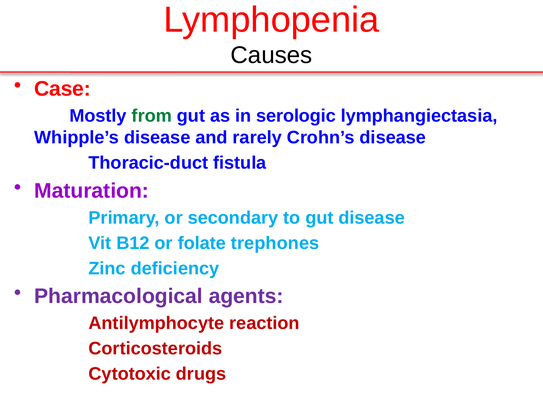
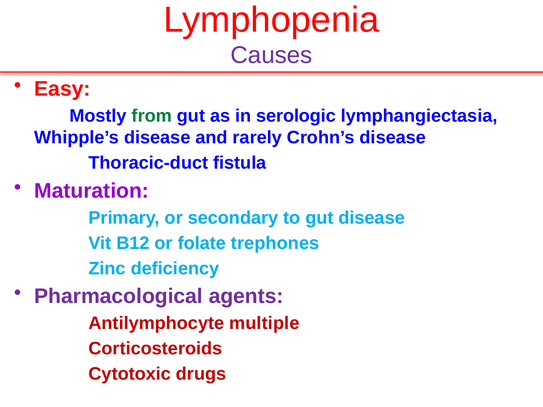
Causes colour: black -> purple
Case: Case -> Easy
reaction: reaction -> multiple
